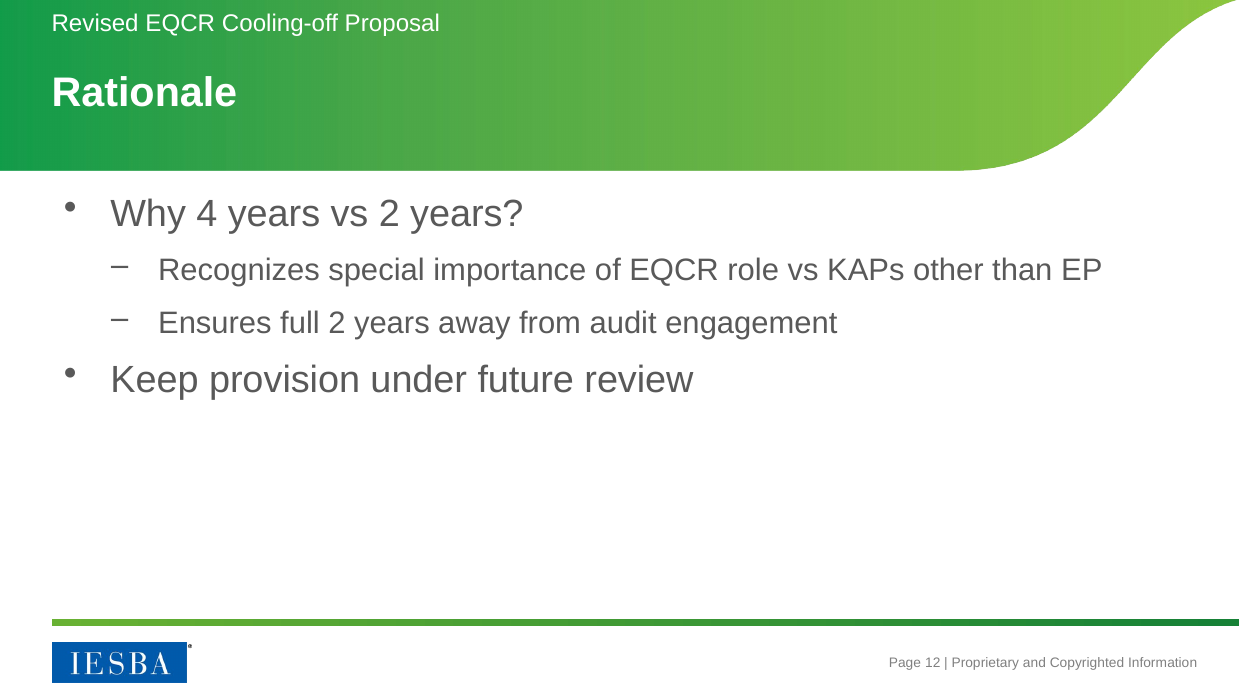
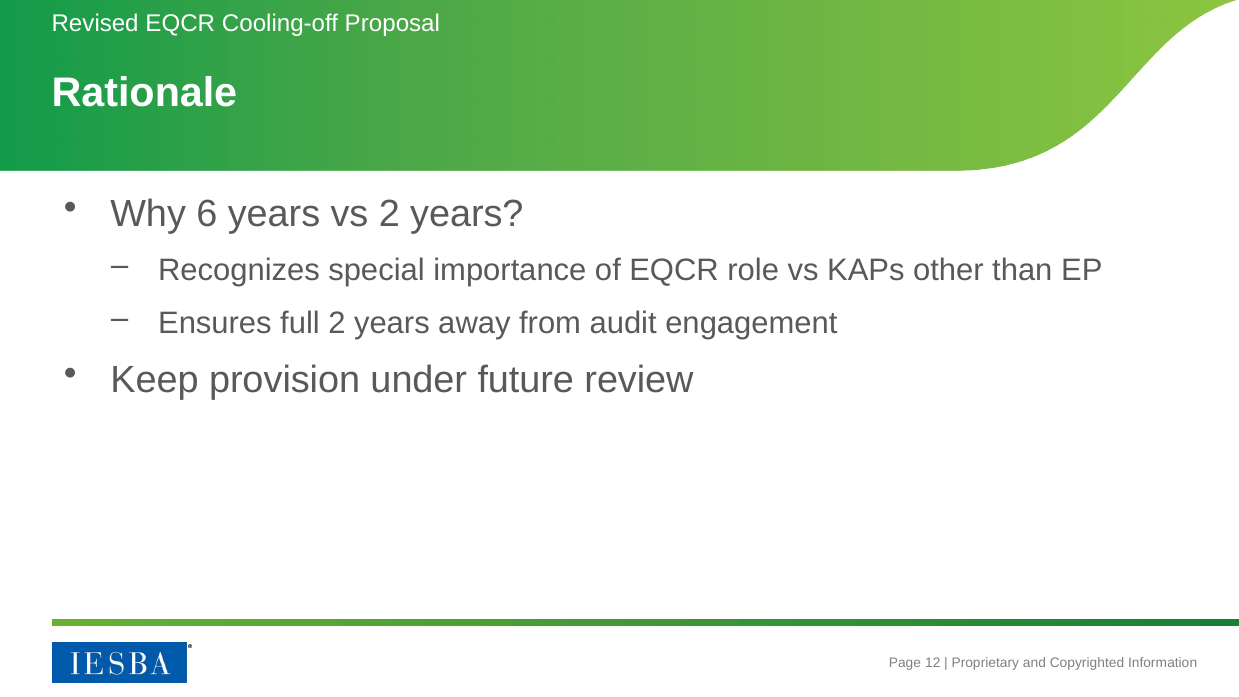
4: 4 -> 6
